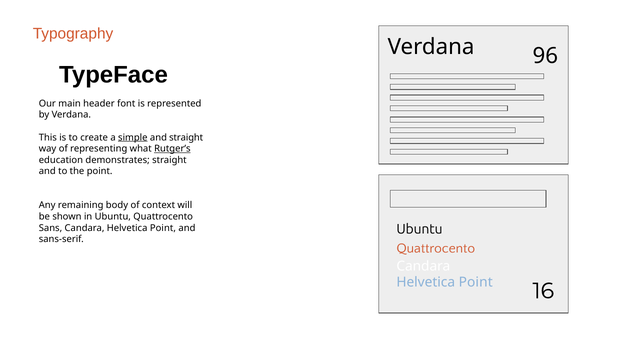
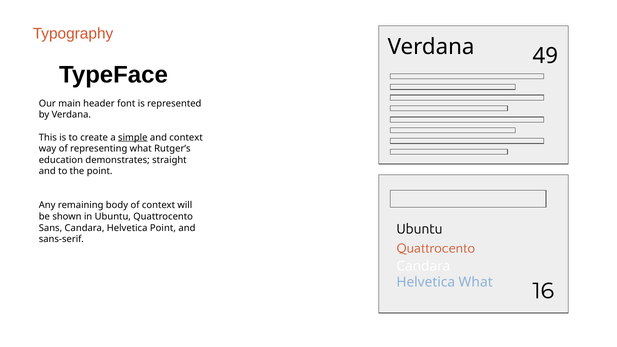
96: 96 -> 49
and straight: straight -> context
Rutger’s underline: present -> none
Point at (476, 282): Point -> What
